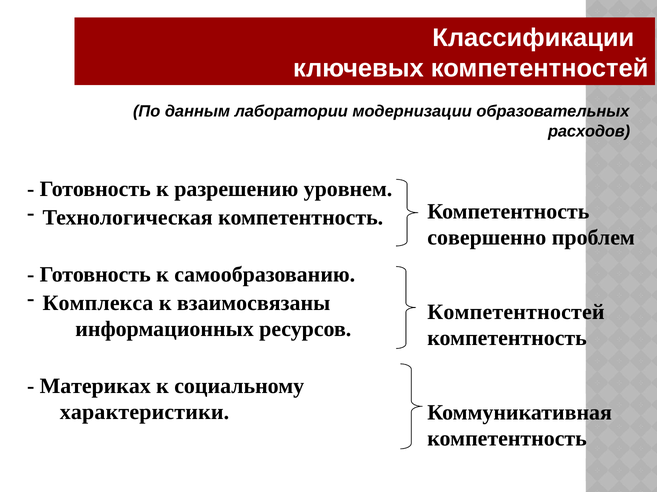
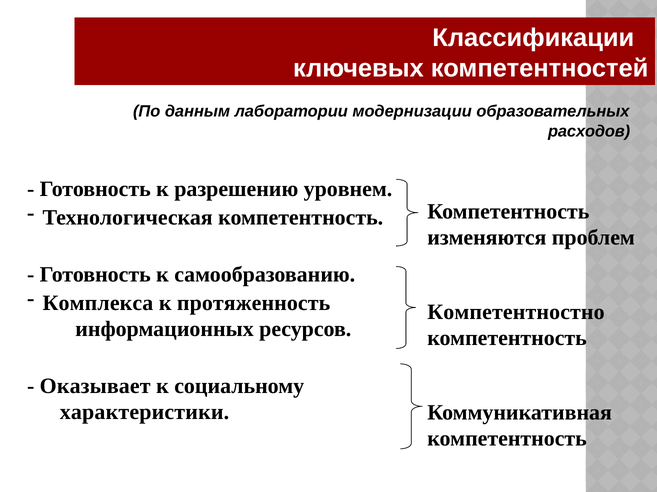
совершенно: совершенно -> изменяются
взаимосвязаны: взаимосвязаны -> протяженность
Компетентностей at (516, 312): Компетентностей -> Компетентностно
Материках: Материках -> Оказывает
